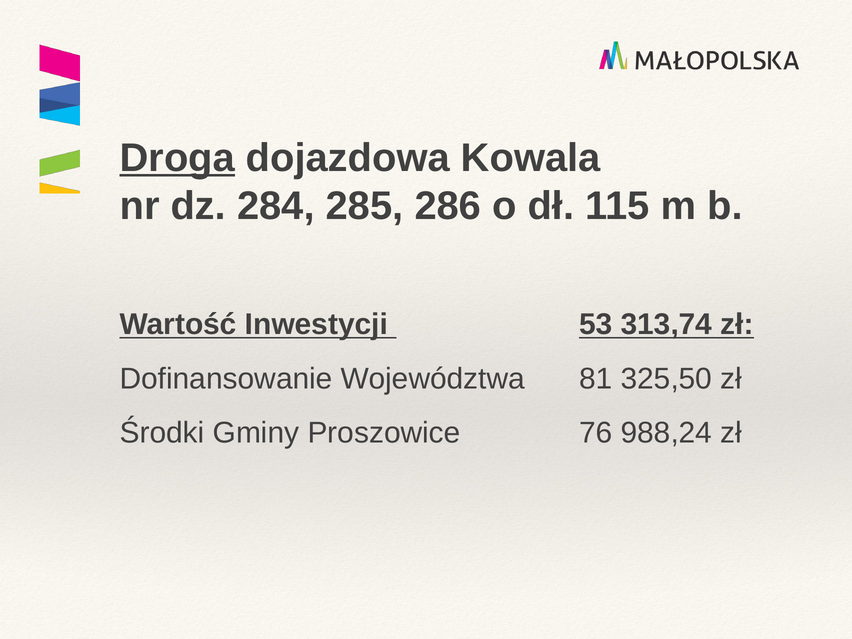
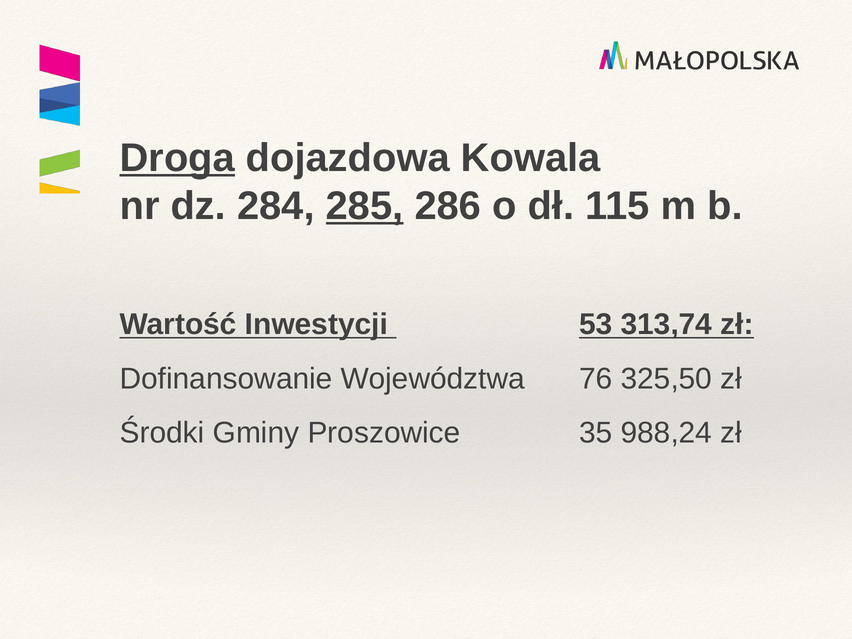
285 underline: none -> present
81: 81 -> 76
76: 76 -> 35
